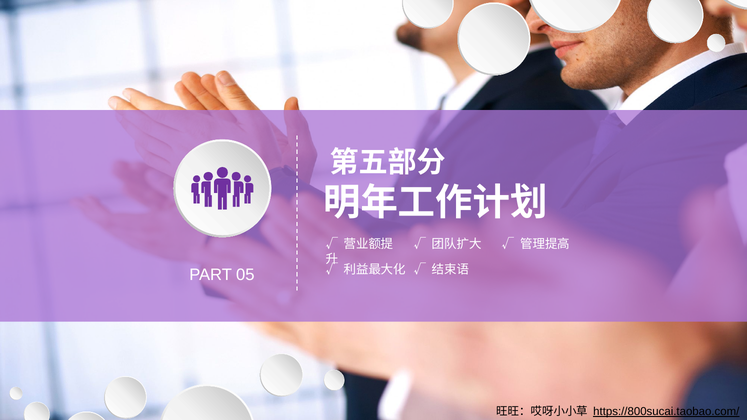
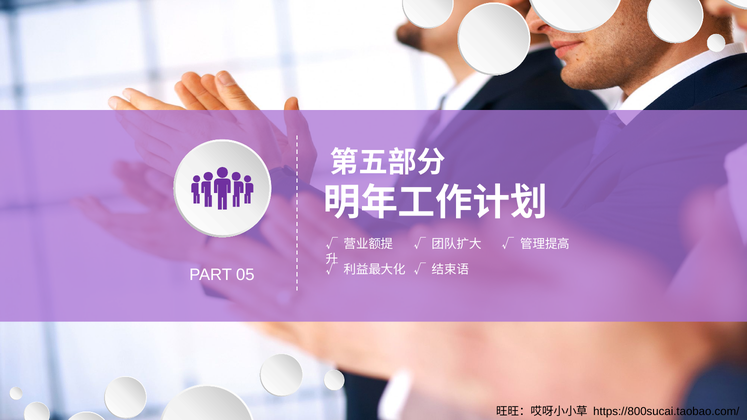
https://800sucai.taobao.com/ underline: present -> none
